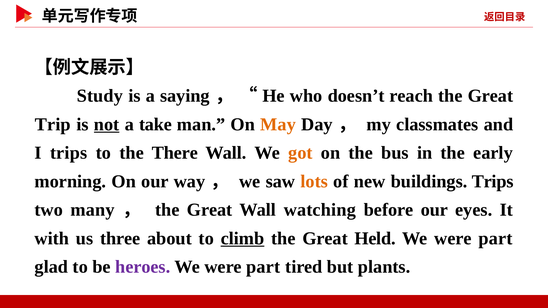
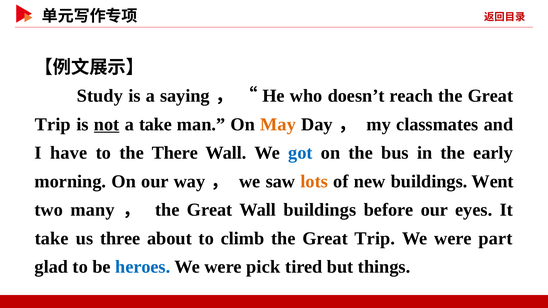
I trips: trips -> have
got colour: orange -> blue
buildings Trips: Trips -> Went
Wall watching: watching -> buildings
with at (52, 239): with -> take
climb underline: present -> none
Held at (375, 239): Held -> Trip
heroes colour: purple -> blue
part at (263, 267): part -> pick
plants: plants -> things
